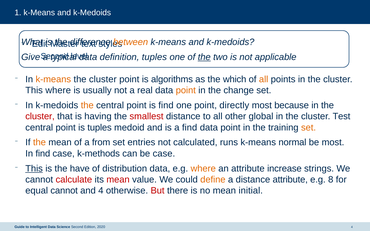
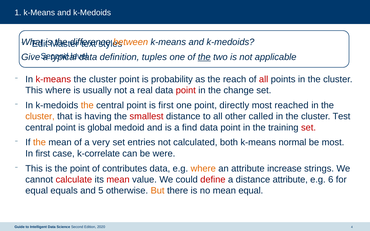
k-means at (53, 79) colour: orange -> red
algorithms: algorithms -> probability
which: which -> reach
all at (264, 79) colour: orange -> red
point at (186, 90) colour: orange -> red
is find: find -> first
because: because -> reached
cluster at (40, 117) colour: red -> orange
global: global -> called
is tuples: tuples -> global
set at (309, 128) colour: orange -> red
from: from -> very
runs: runs -> both
In find: find -> first
k-methods: k-methods -> k-correlate
be case: case -> were
This at (34, 169) underline: present -> none
the have: have -> point
distribution: distribution -> contributes
define colour: orange -> red
8: 8 -> 6
equal cannot: cannot -> equals
and 4: 4 -> 5
But colour: red -> orange
mean initial: initial -> equal
